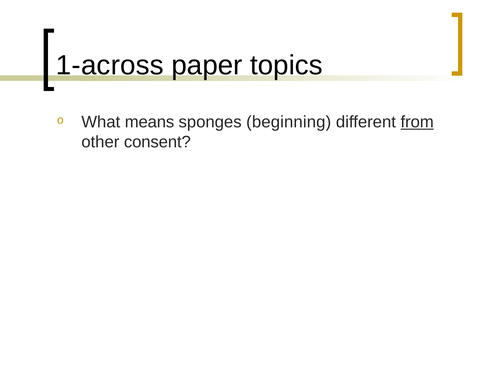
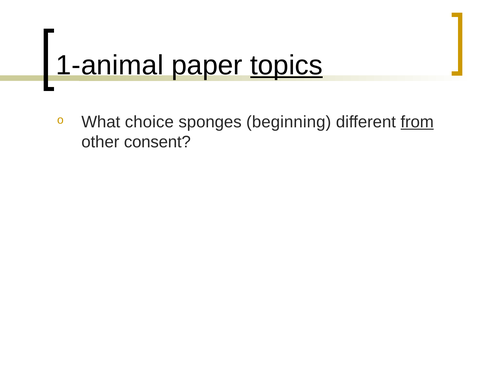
1-across: 1-across -> 1-animal
topics underline: none -> present
means: means -> choice
